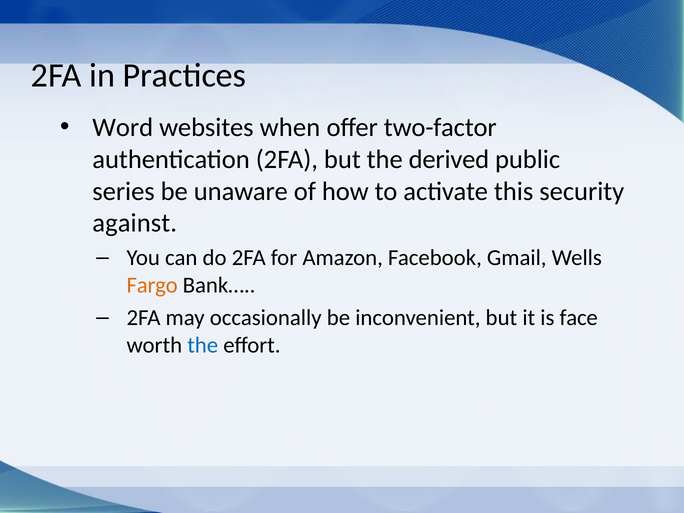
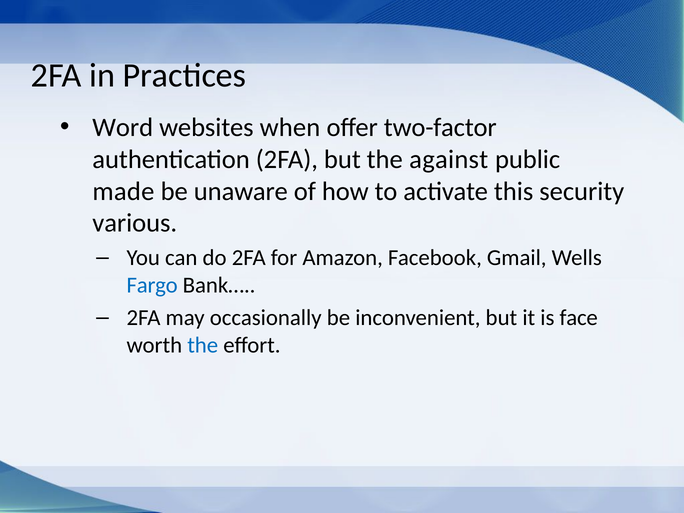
derived: derived -> against
series: series -> made
against: against -> various
Fargo colour: orange -> blue
